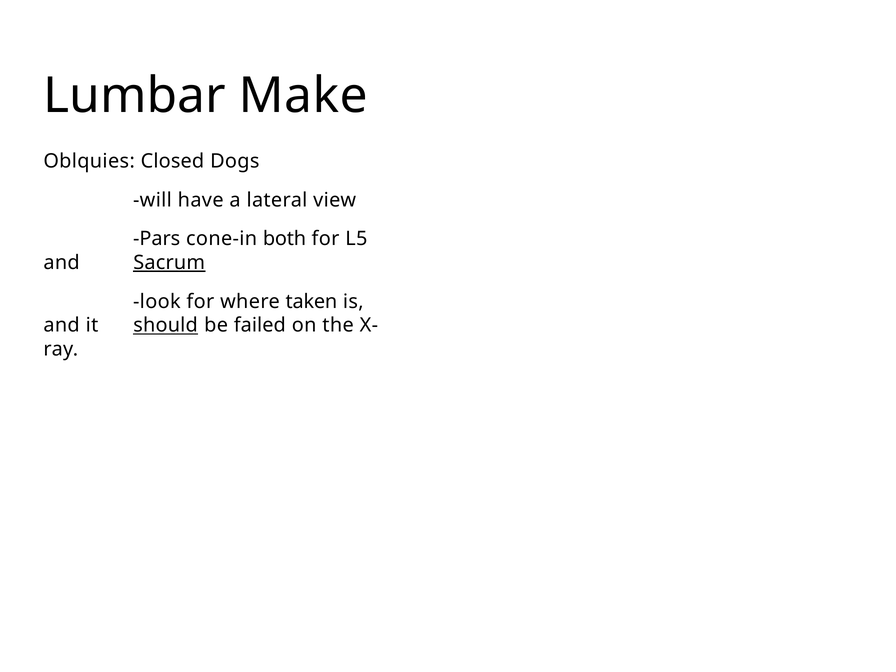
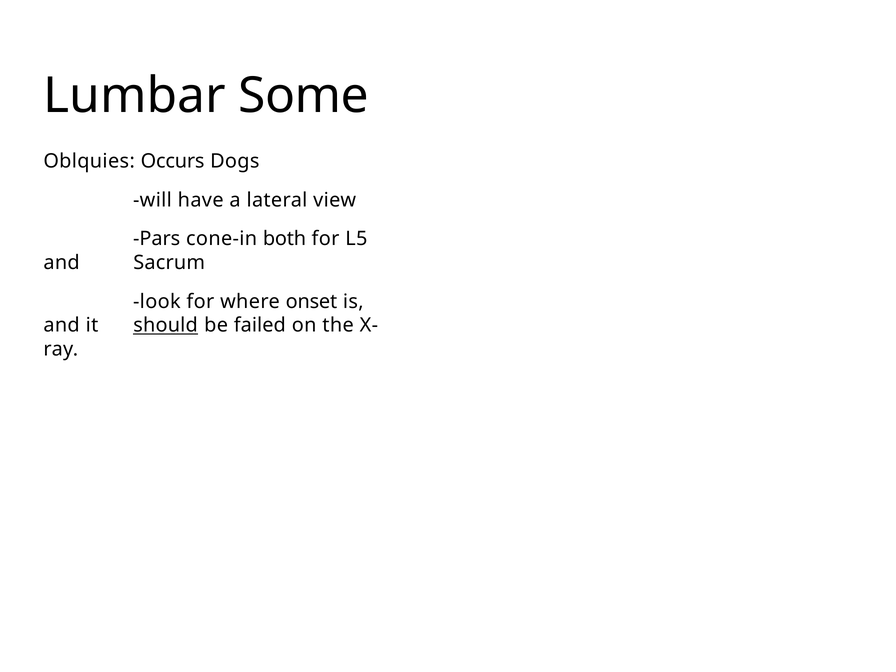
Make: Make -> Some
Closed: Closed -> Occurs
Sacrum underline: present -> none
taken: taken -> onset
